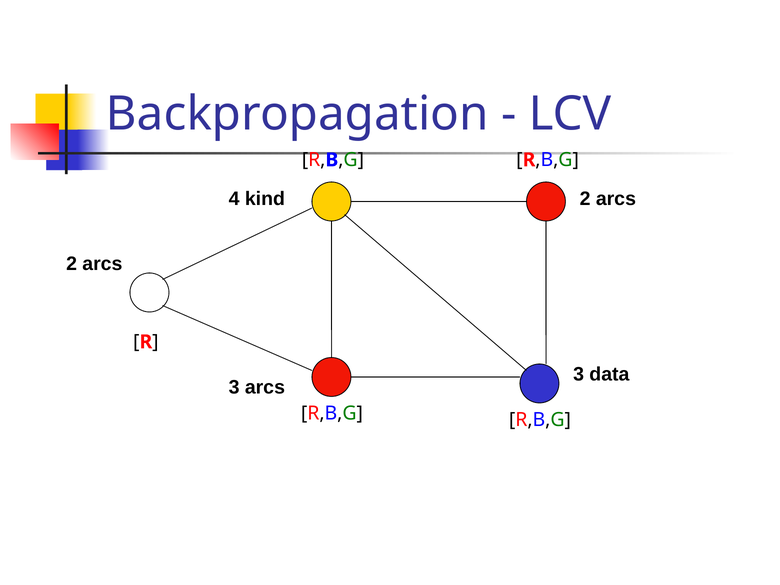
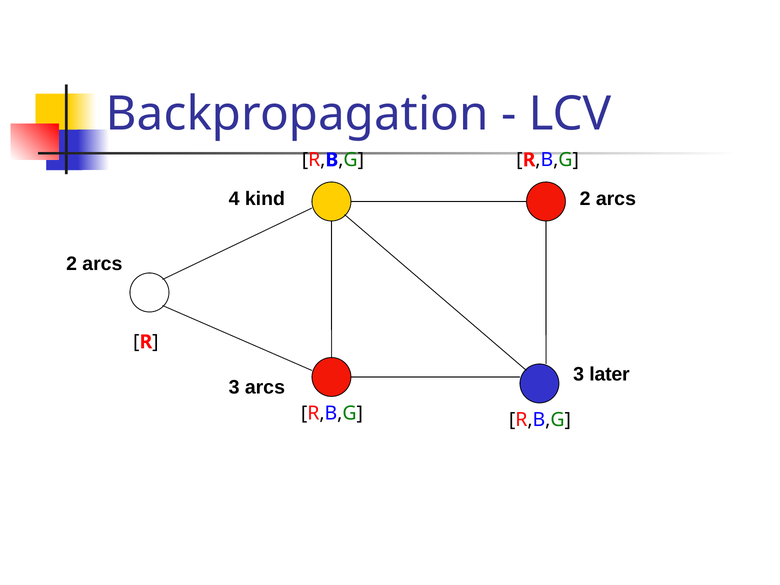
data: data -> later
